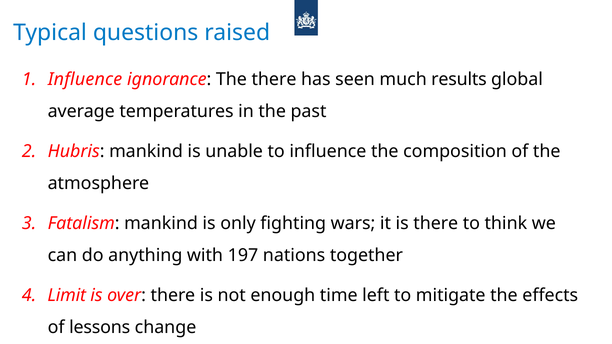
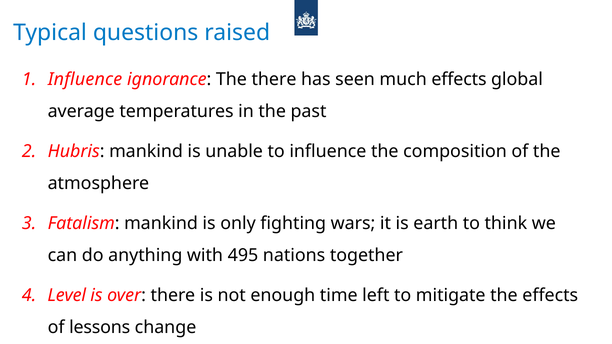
much results: results -> effects
is there: there -> earth
197: 197 -> 495
Limit: Limit -> Level
